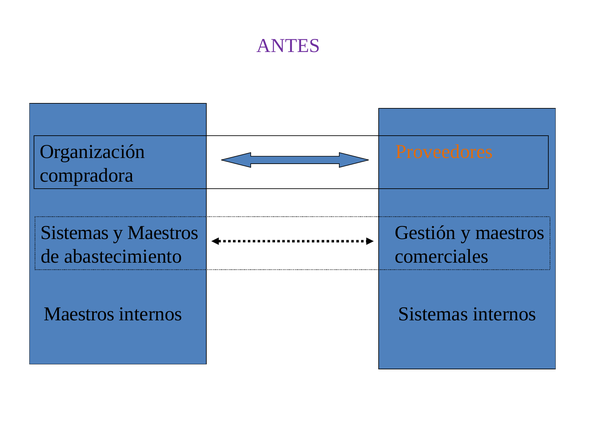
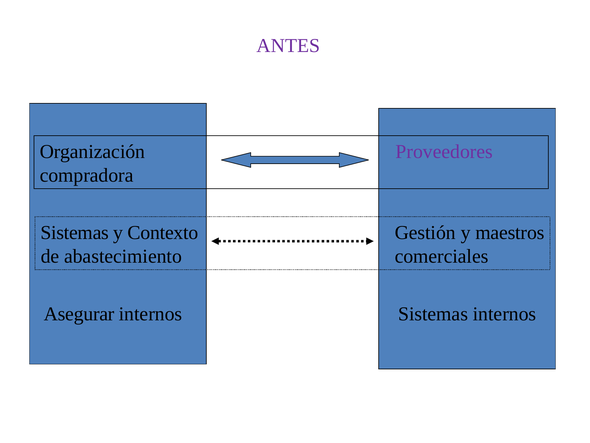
Proveedores colour: orange -> purple
Maestros at (163, 232): Maestros -> Contexto
Maestros at (79, 314): Maestros -> Asegurar
